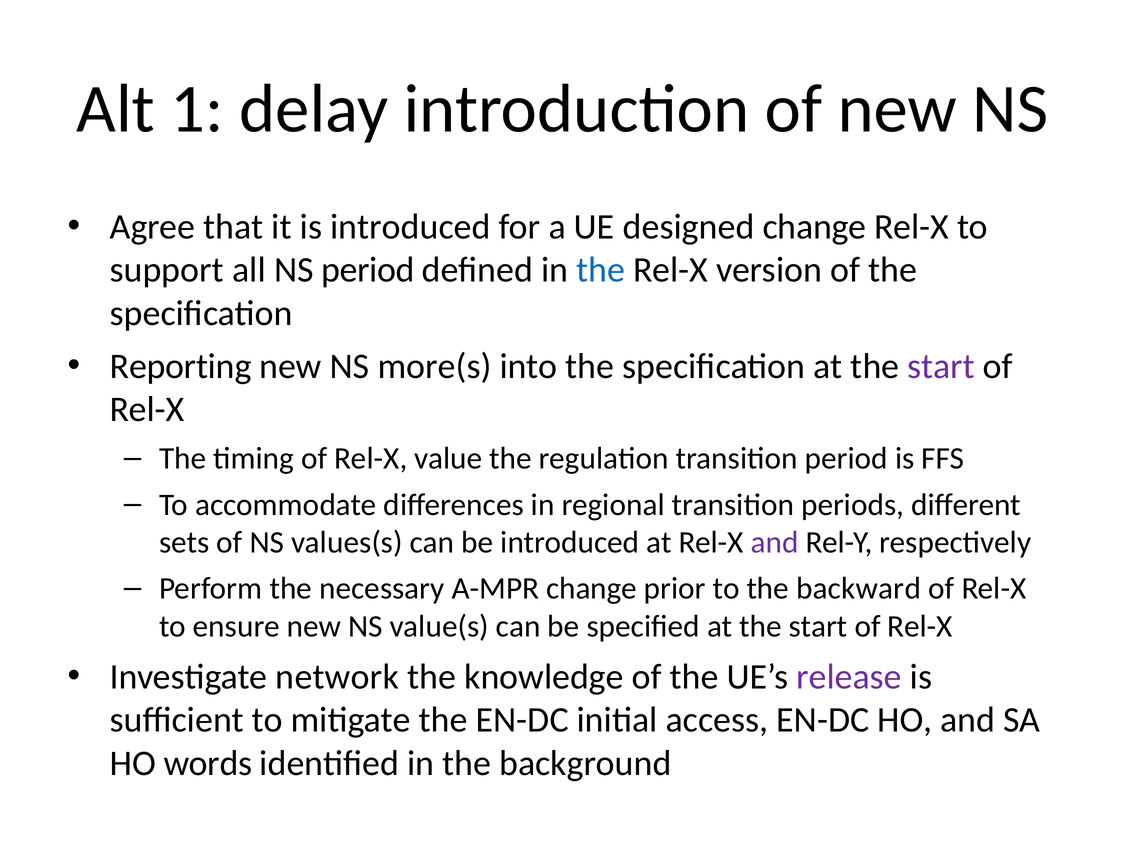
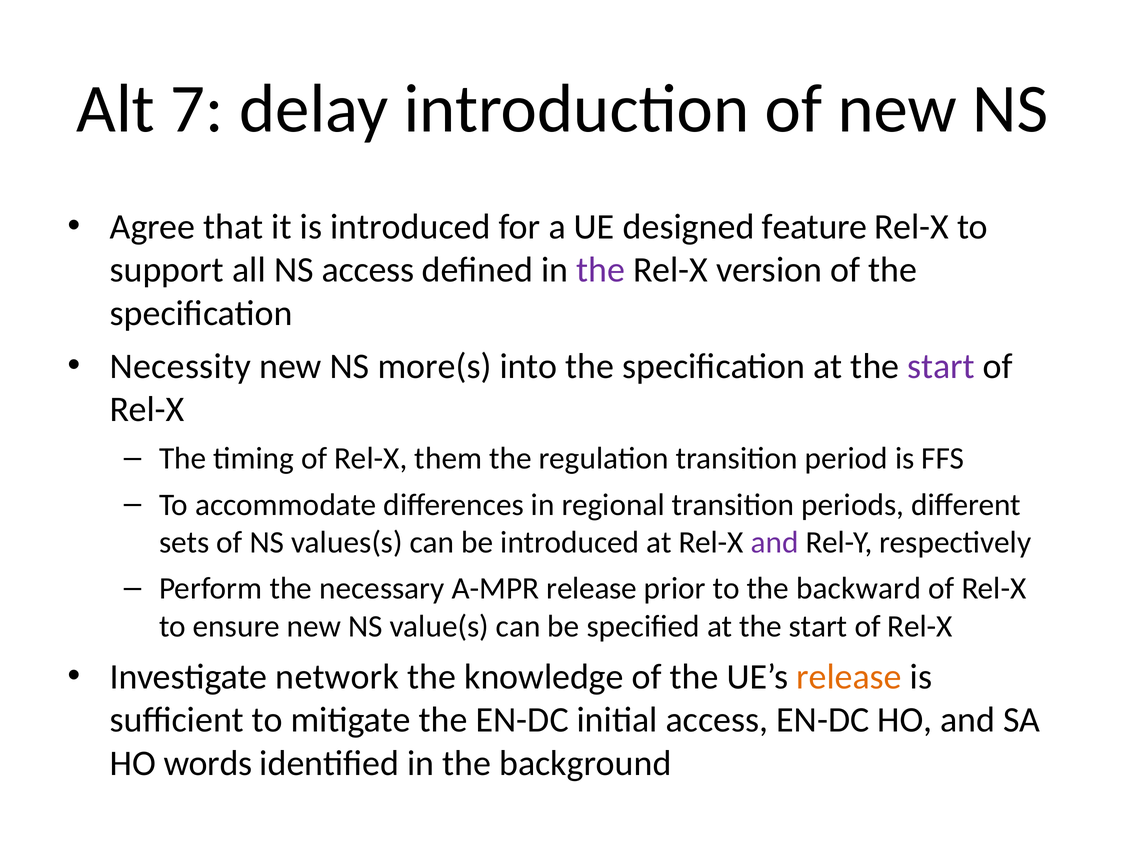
1: 1 -> 7
designed change: change -> feature
NS period: period -> access
the at (601, 270) colour: blue -> purple
Reporting: Reporting -> Necessity
value: value -> them
A-MPR change: change -> release
release at (849, 677) colour: purple -> orange
